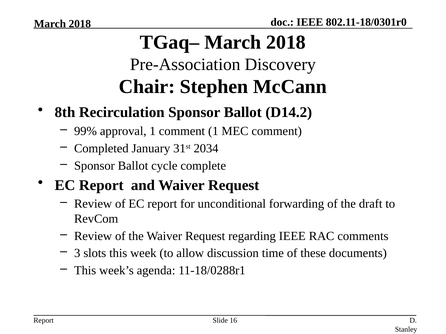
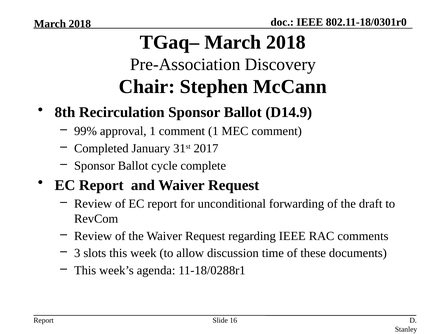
D14.2: D14.2 -> D14.9
2034: 2034 -> 2017
